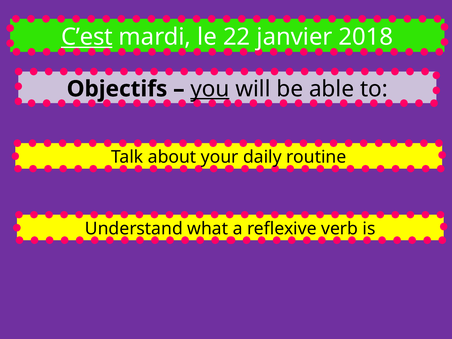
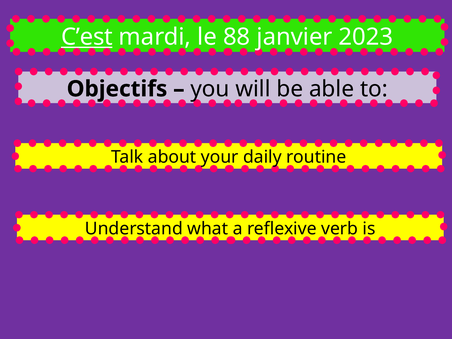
22: 22 -> 88
2018: 2018 -> 2023
you underline: present -> none
